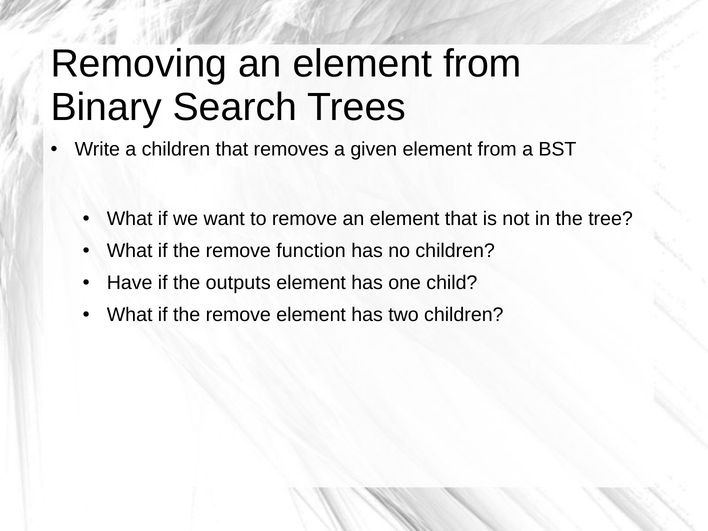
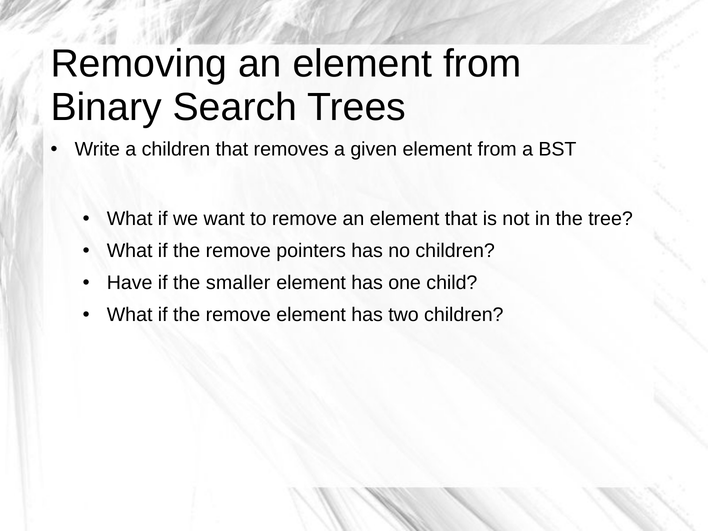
function: function -> pointers
outputs: outputs -> smaller
